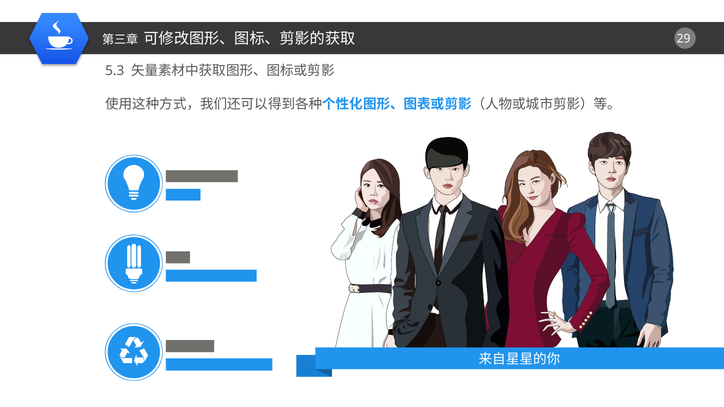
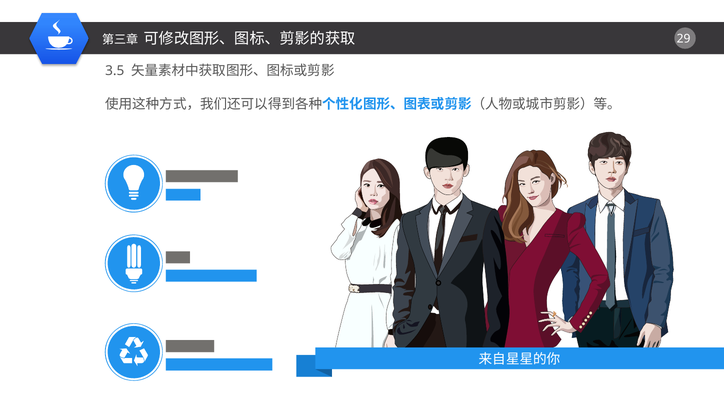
5.3: 5.3 -> 3.5
